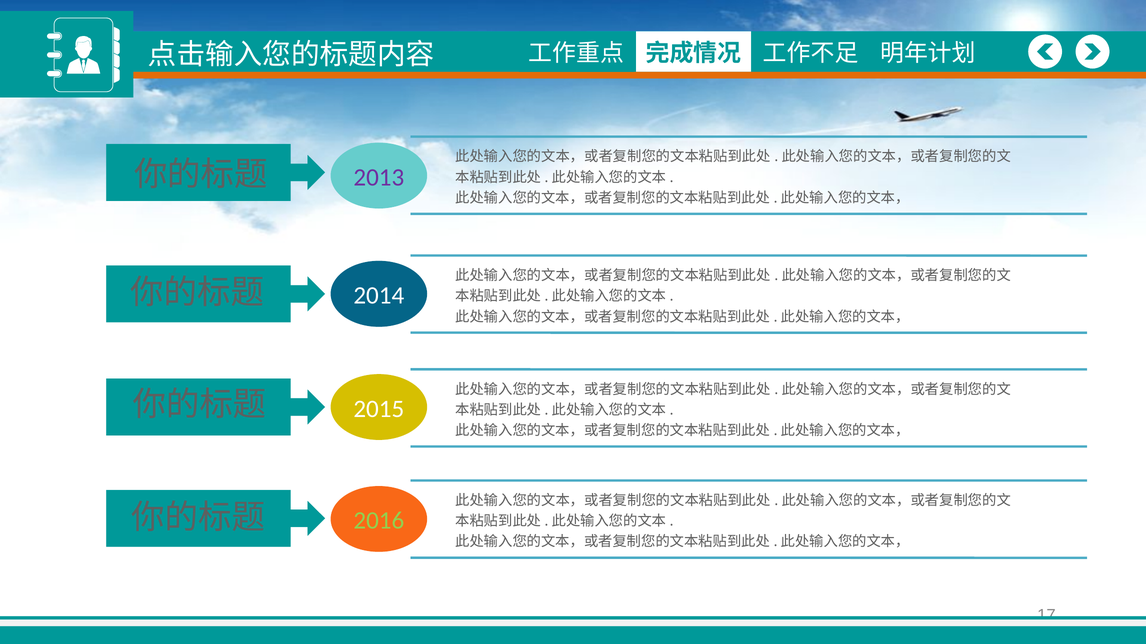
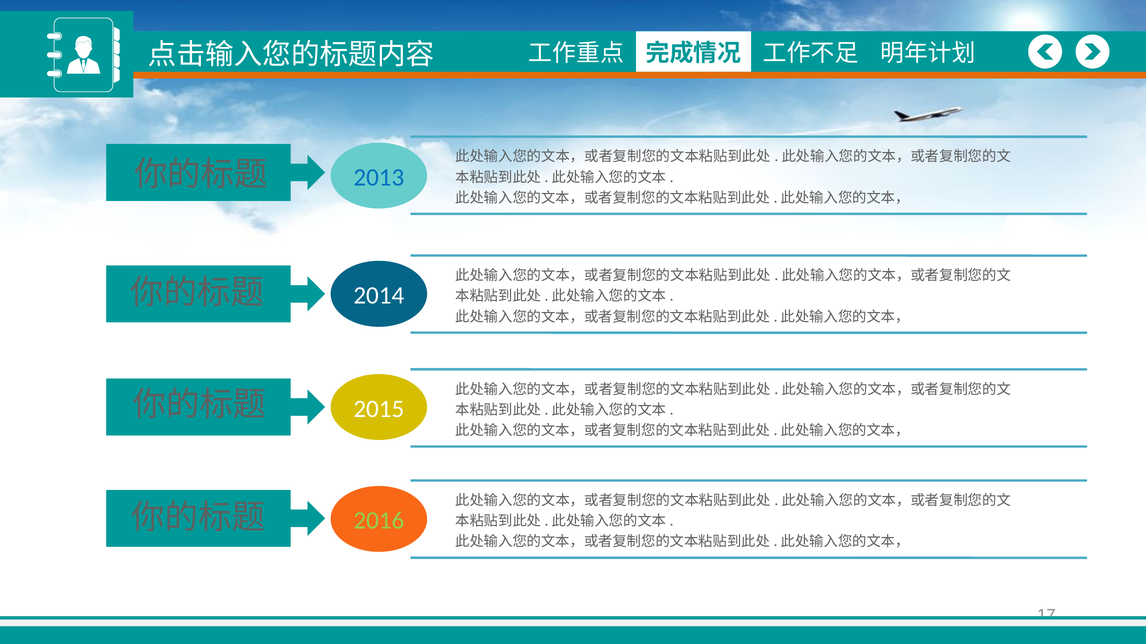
2013 colour: purple -> blue
